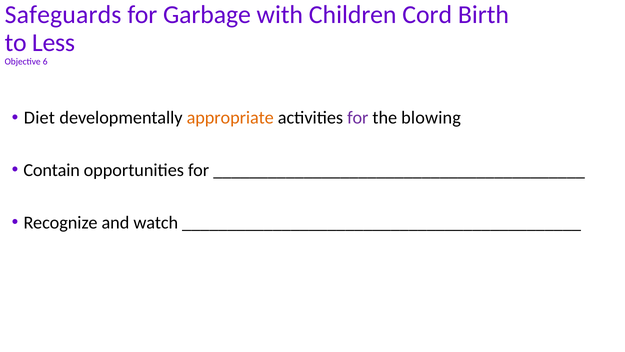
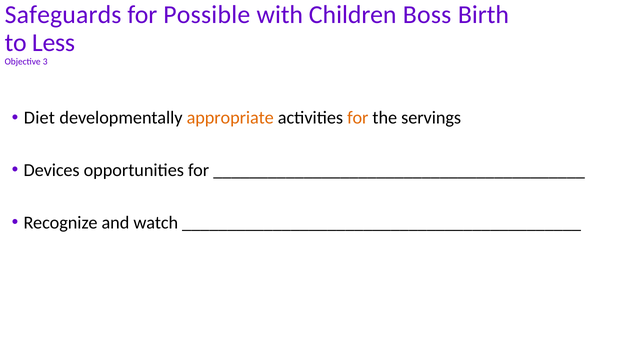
Garbage: Garbage -> Possible
Cord: Cord -> Boss
6: 6 -> 3
for at (358, 118) colour: purple -> orange
blowing: blowing -> servings
Contain: Contain -> Devices
